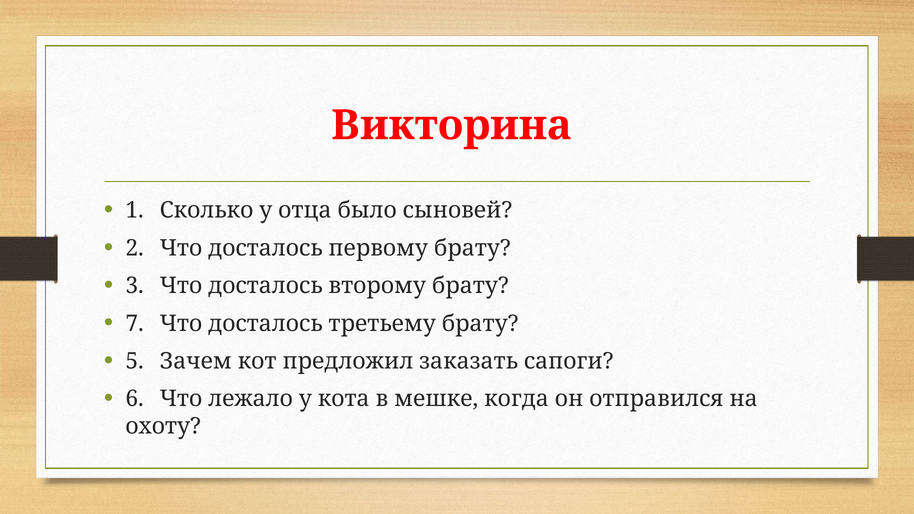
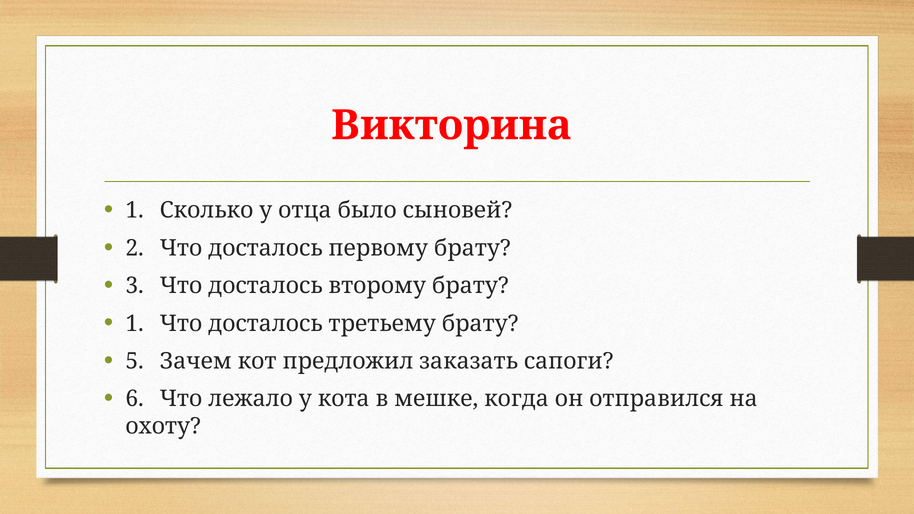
7 at (135, 324): 7 -> 1
